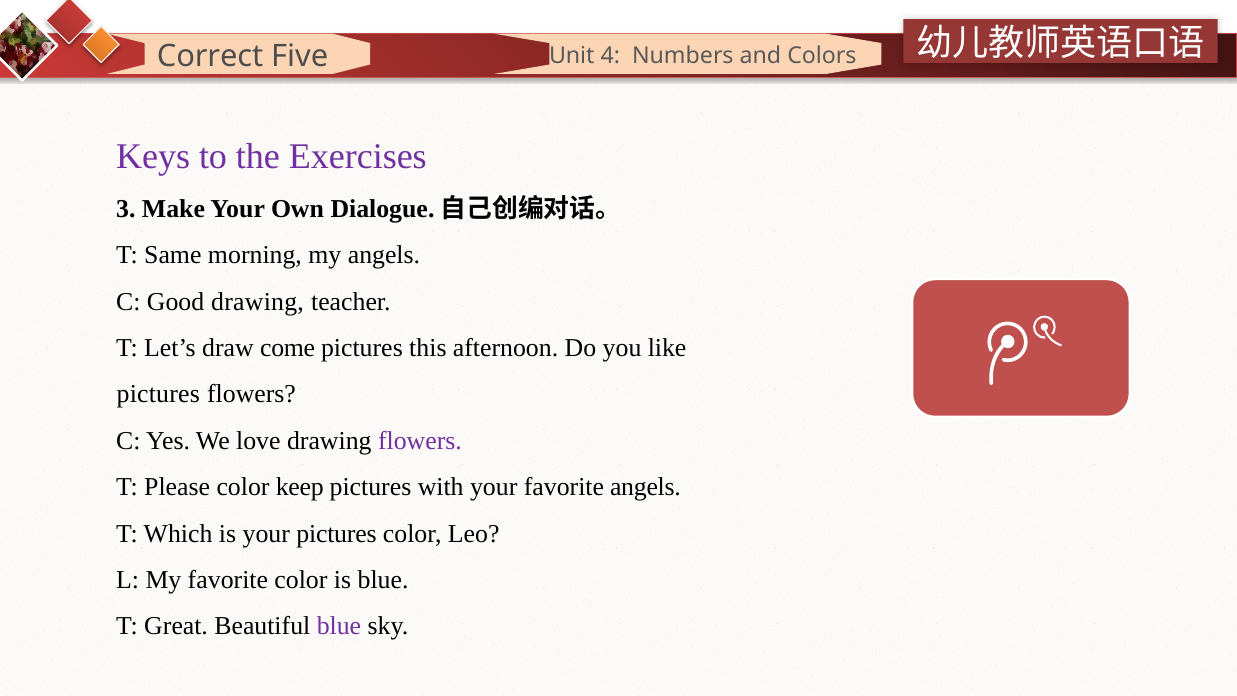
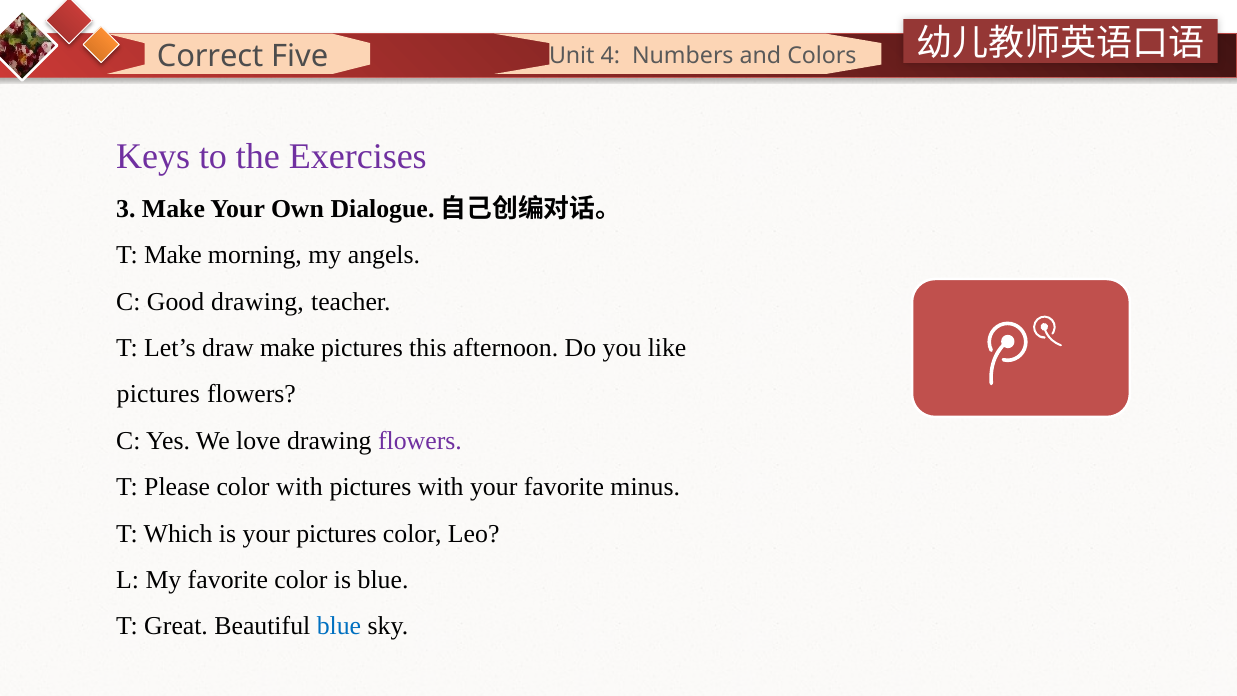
T Same: Same -> Make
draw come: come -> make
color keep: keep -> with
favorite angels: angels -> minus
blue at (339, 626) colour: purple -> blue
